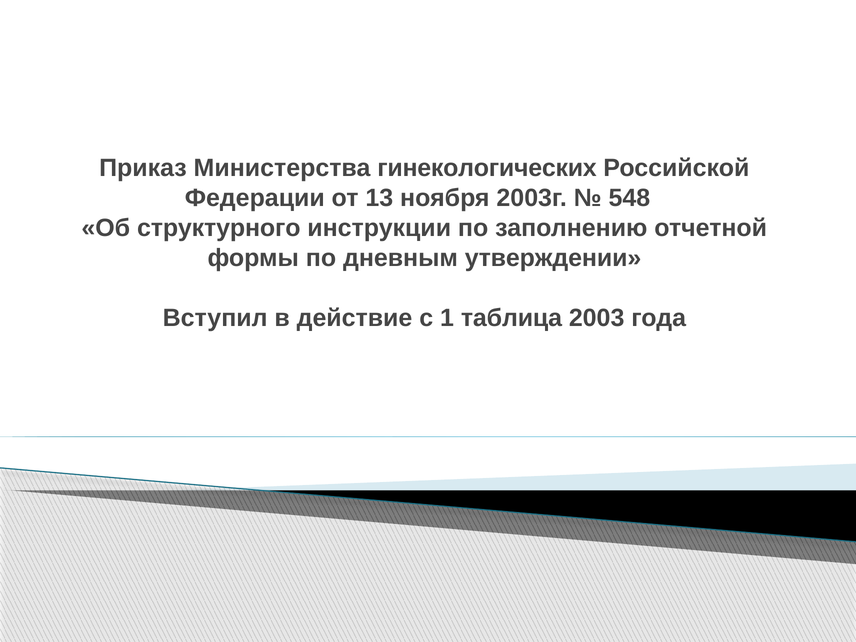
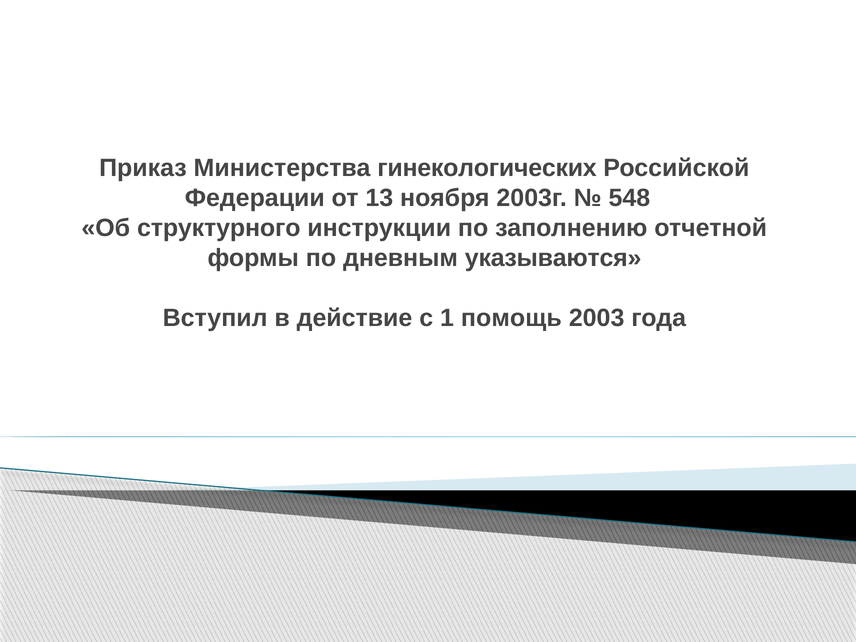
утверждении: утверждении -> указываются
таблица: таблица -> помощь
